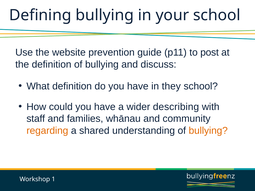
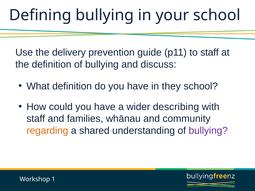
website: website -> delivery
to post: post -> staff
bullying at (208, 131) colour: orange -> purple
